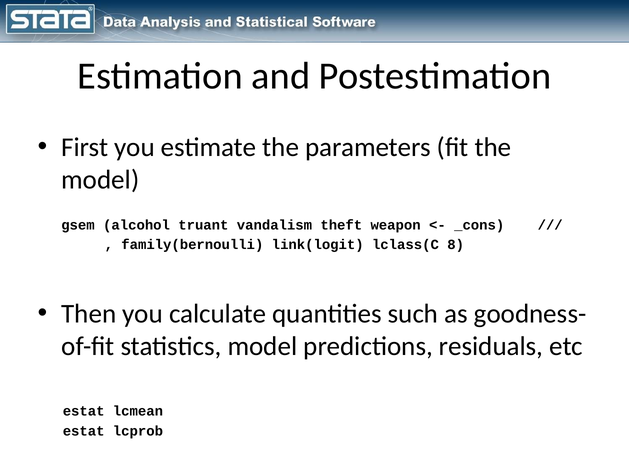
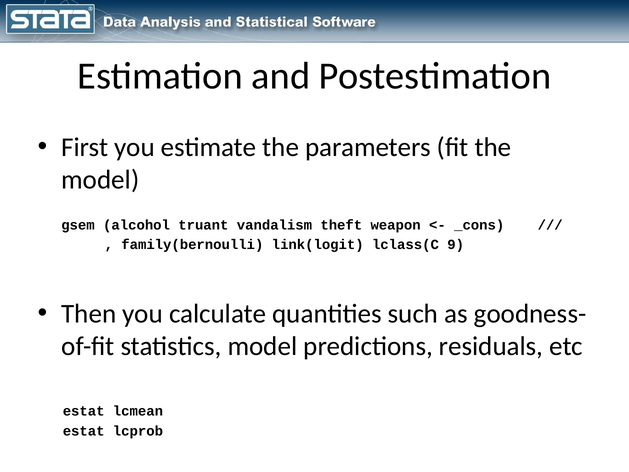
8: 8 -> 9
